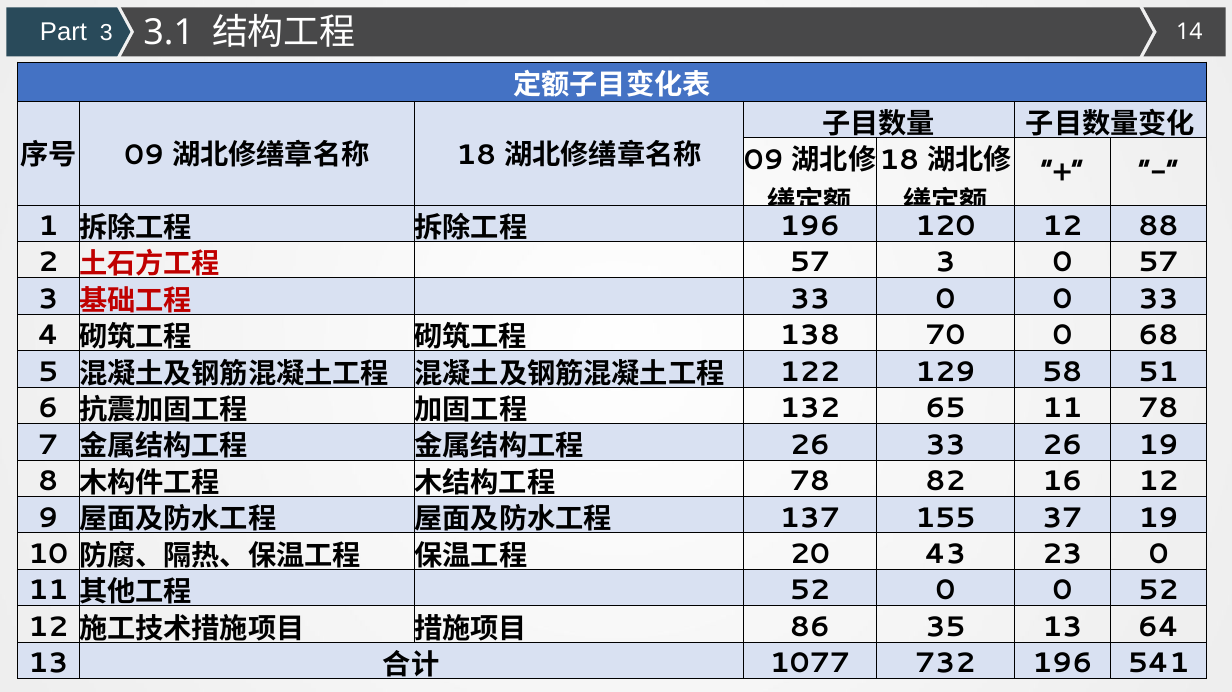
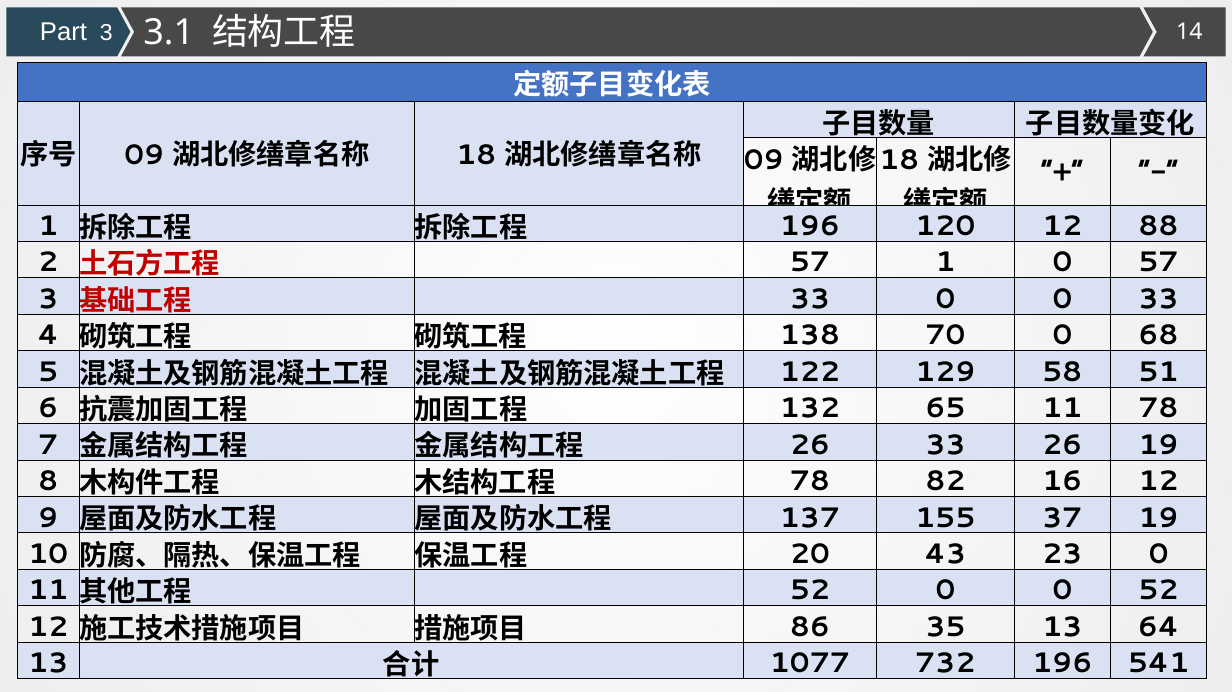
3 at (945, 263): 3 -> 1
